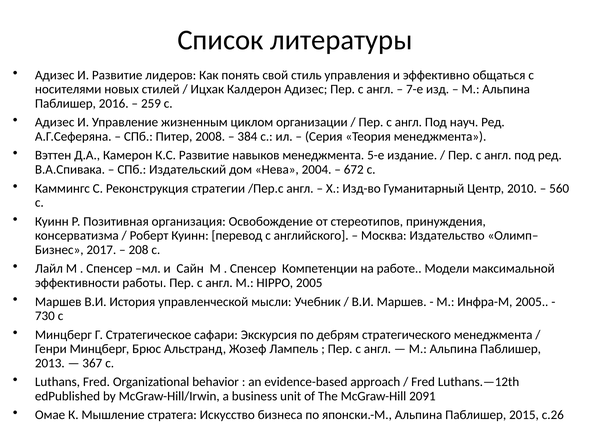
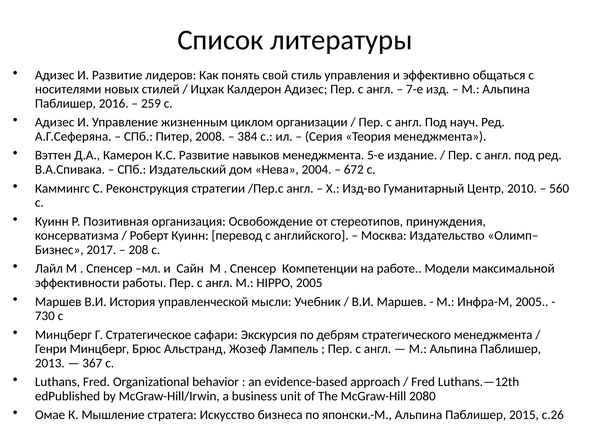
2091: 2091 -> 2080
